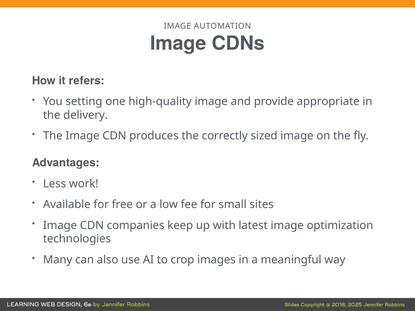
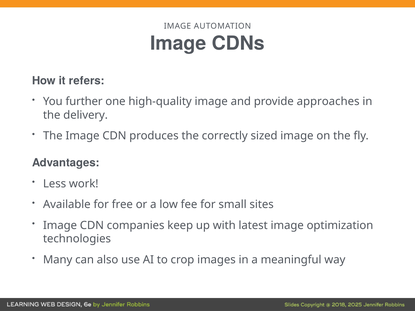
setting: setting -> further
appropriate: appropriate -> approaches
